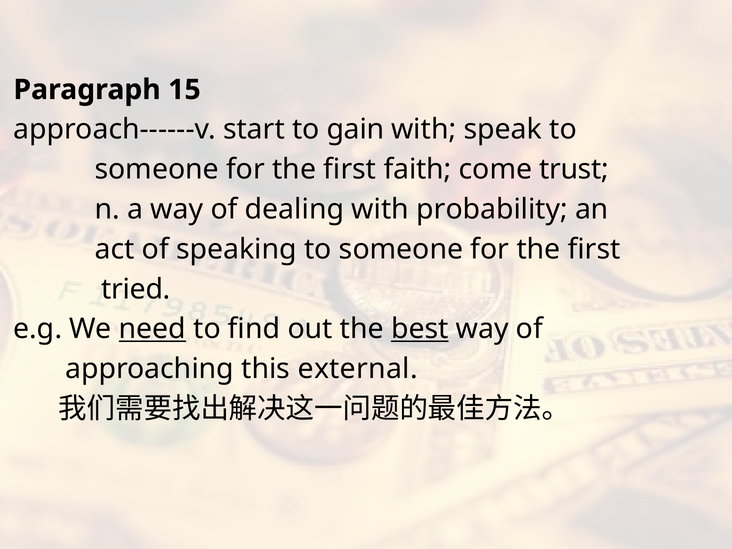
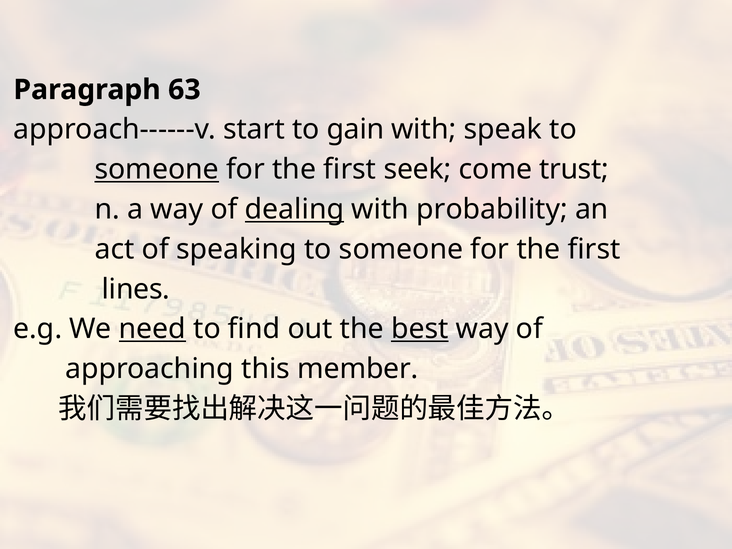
15: 15 -> 63
someone at (157, 169) underline: none -> present
faith: faith -> seek
dealing underline: none -> present
tried: tried -> lines
external: external -> member
